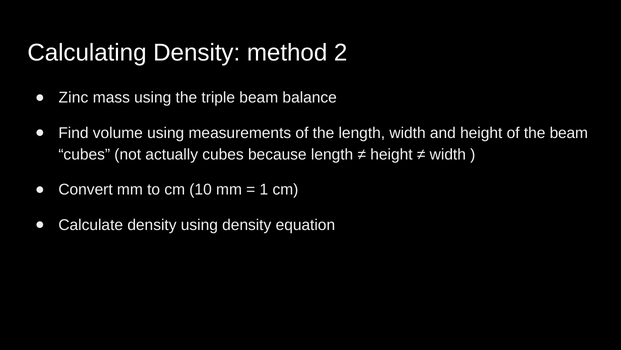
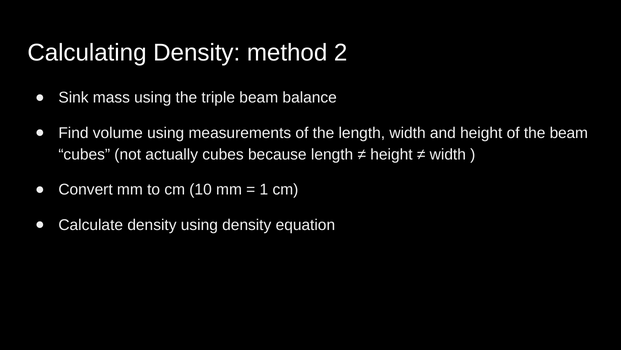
Zinc: Zinc -> Sink
